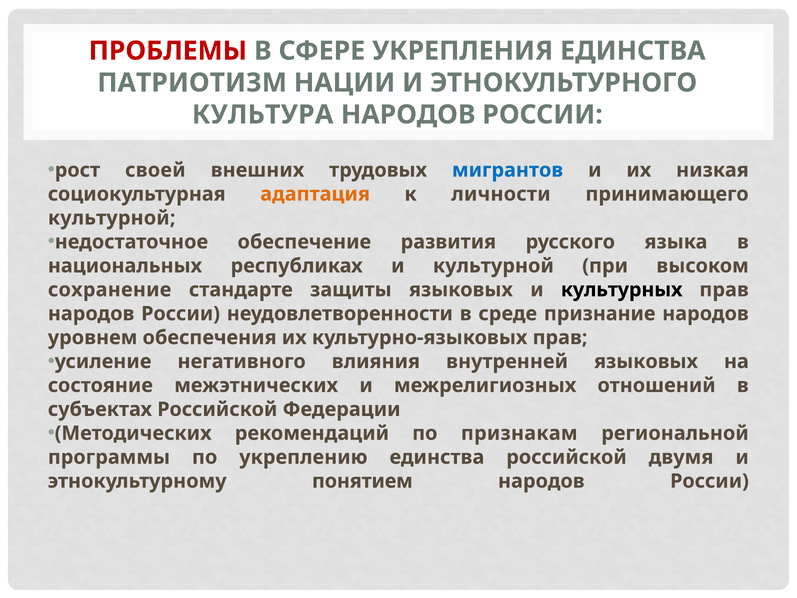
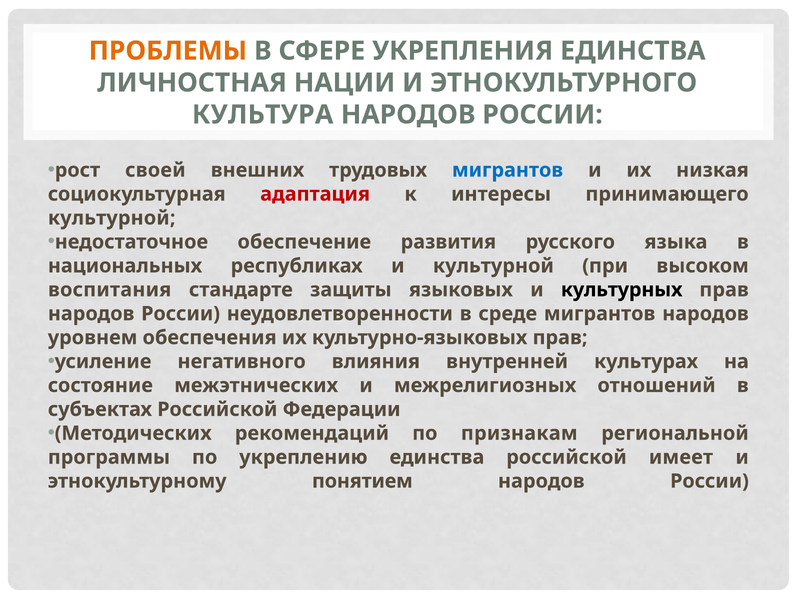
ПРОБЛЕМЫ colour: red -> orange
ПАТРИОТИЗМ: ПАТРИОТИЗМ -> ЛИЧНОСТНАЯ
адаптация colour: orange -> red
личности: личности -> интересы
сохранение: сохранение -> воспитания
среде признание: признание -> мигрантов
внутренней языковых: языковых -> культурах
двумя: двумя -> имеет
